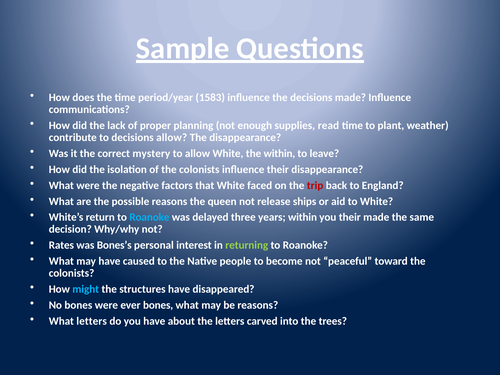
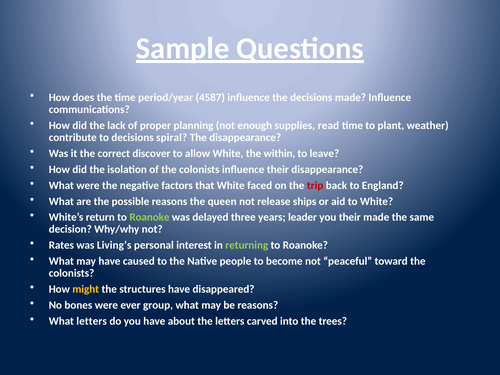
1583: 1583 -> 4587
decisions allow: allow -> spiral
mystery: mystery -> discover
Roanoke at (149, 217) colour: light blue -> light green
years within: within -> leader
Bones’s: Bones’s -> Living’s
might colour: light blue -> yellow
ever bones: bones -> group
